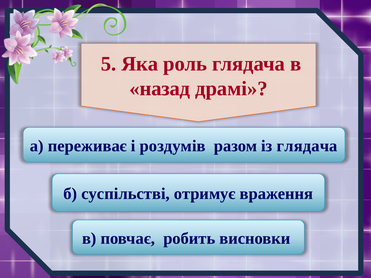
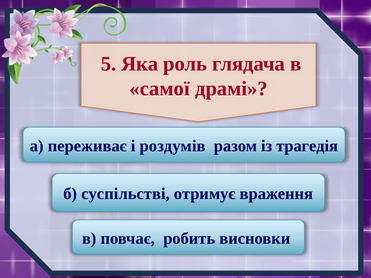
назад: назад -> самої
із глядача: глядача -> трагедія
